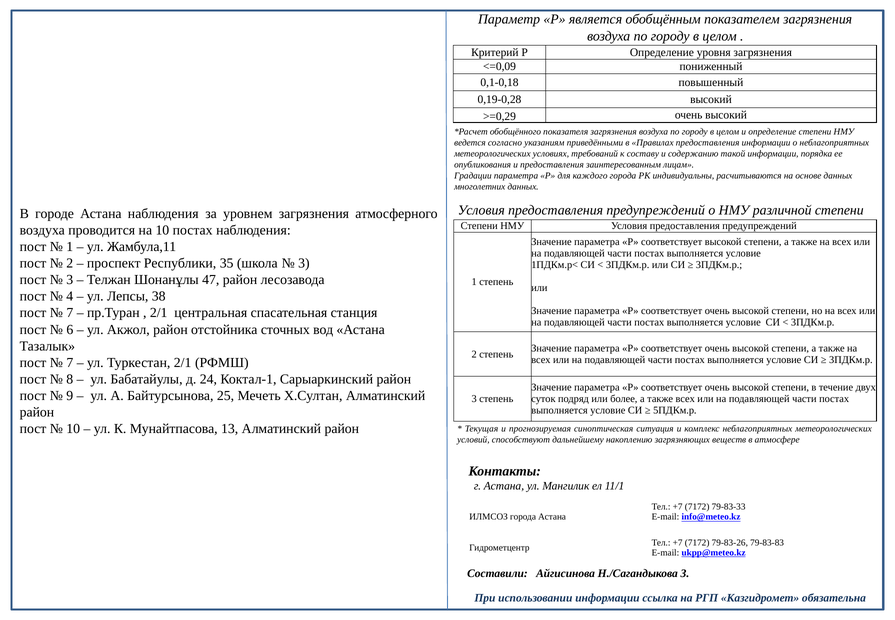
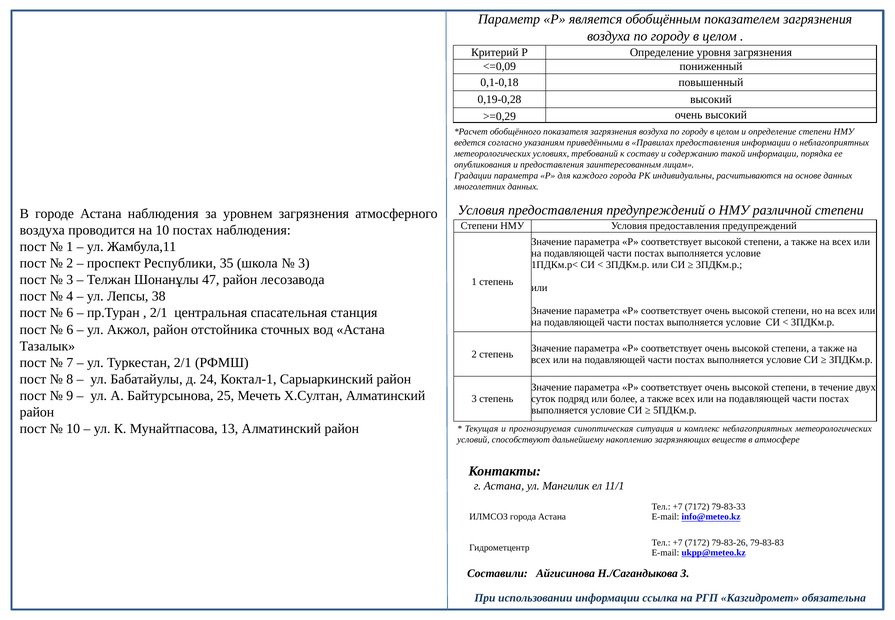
7 at (70, 313): 7 -> 6
